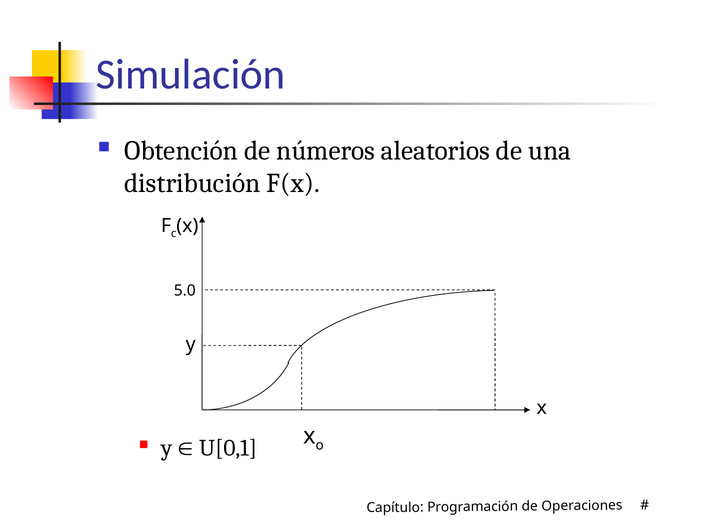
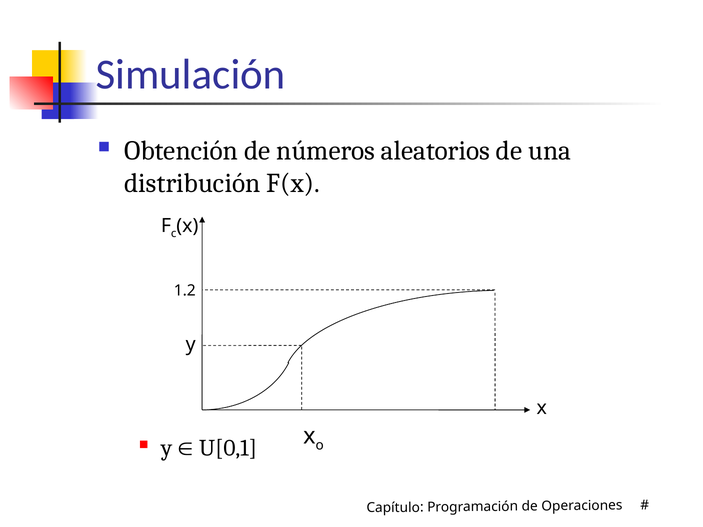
5.0: 5.0 -> 1.2
